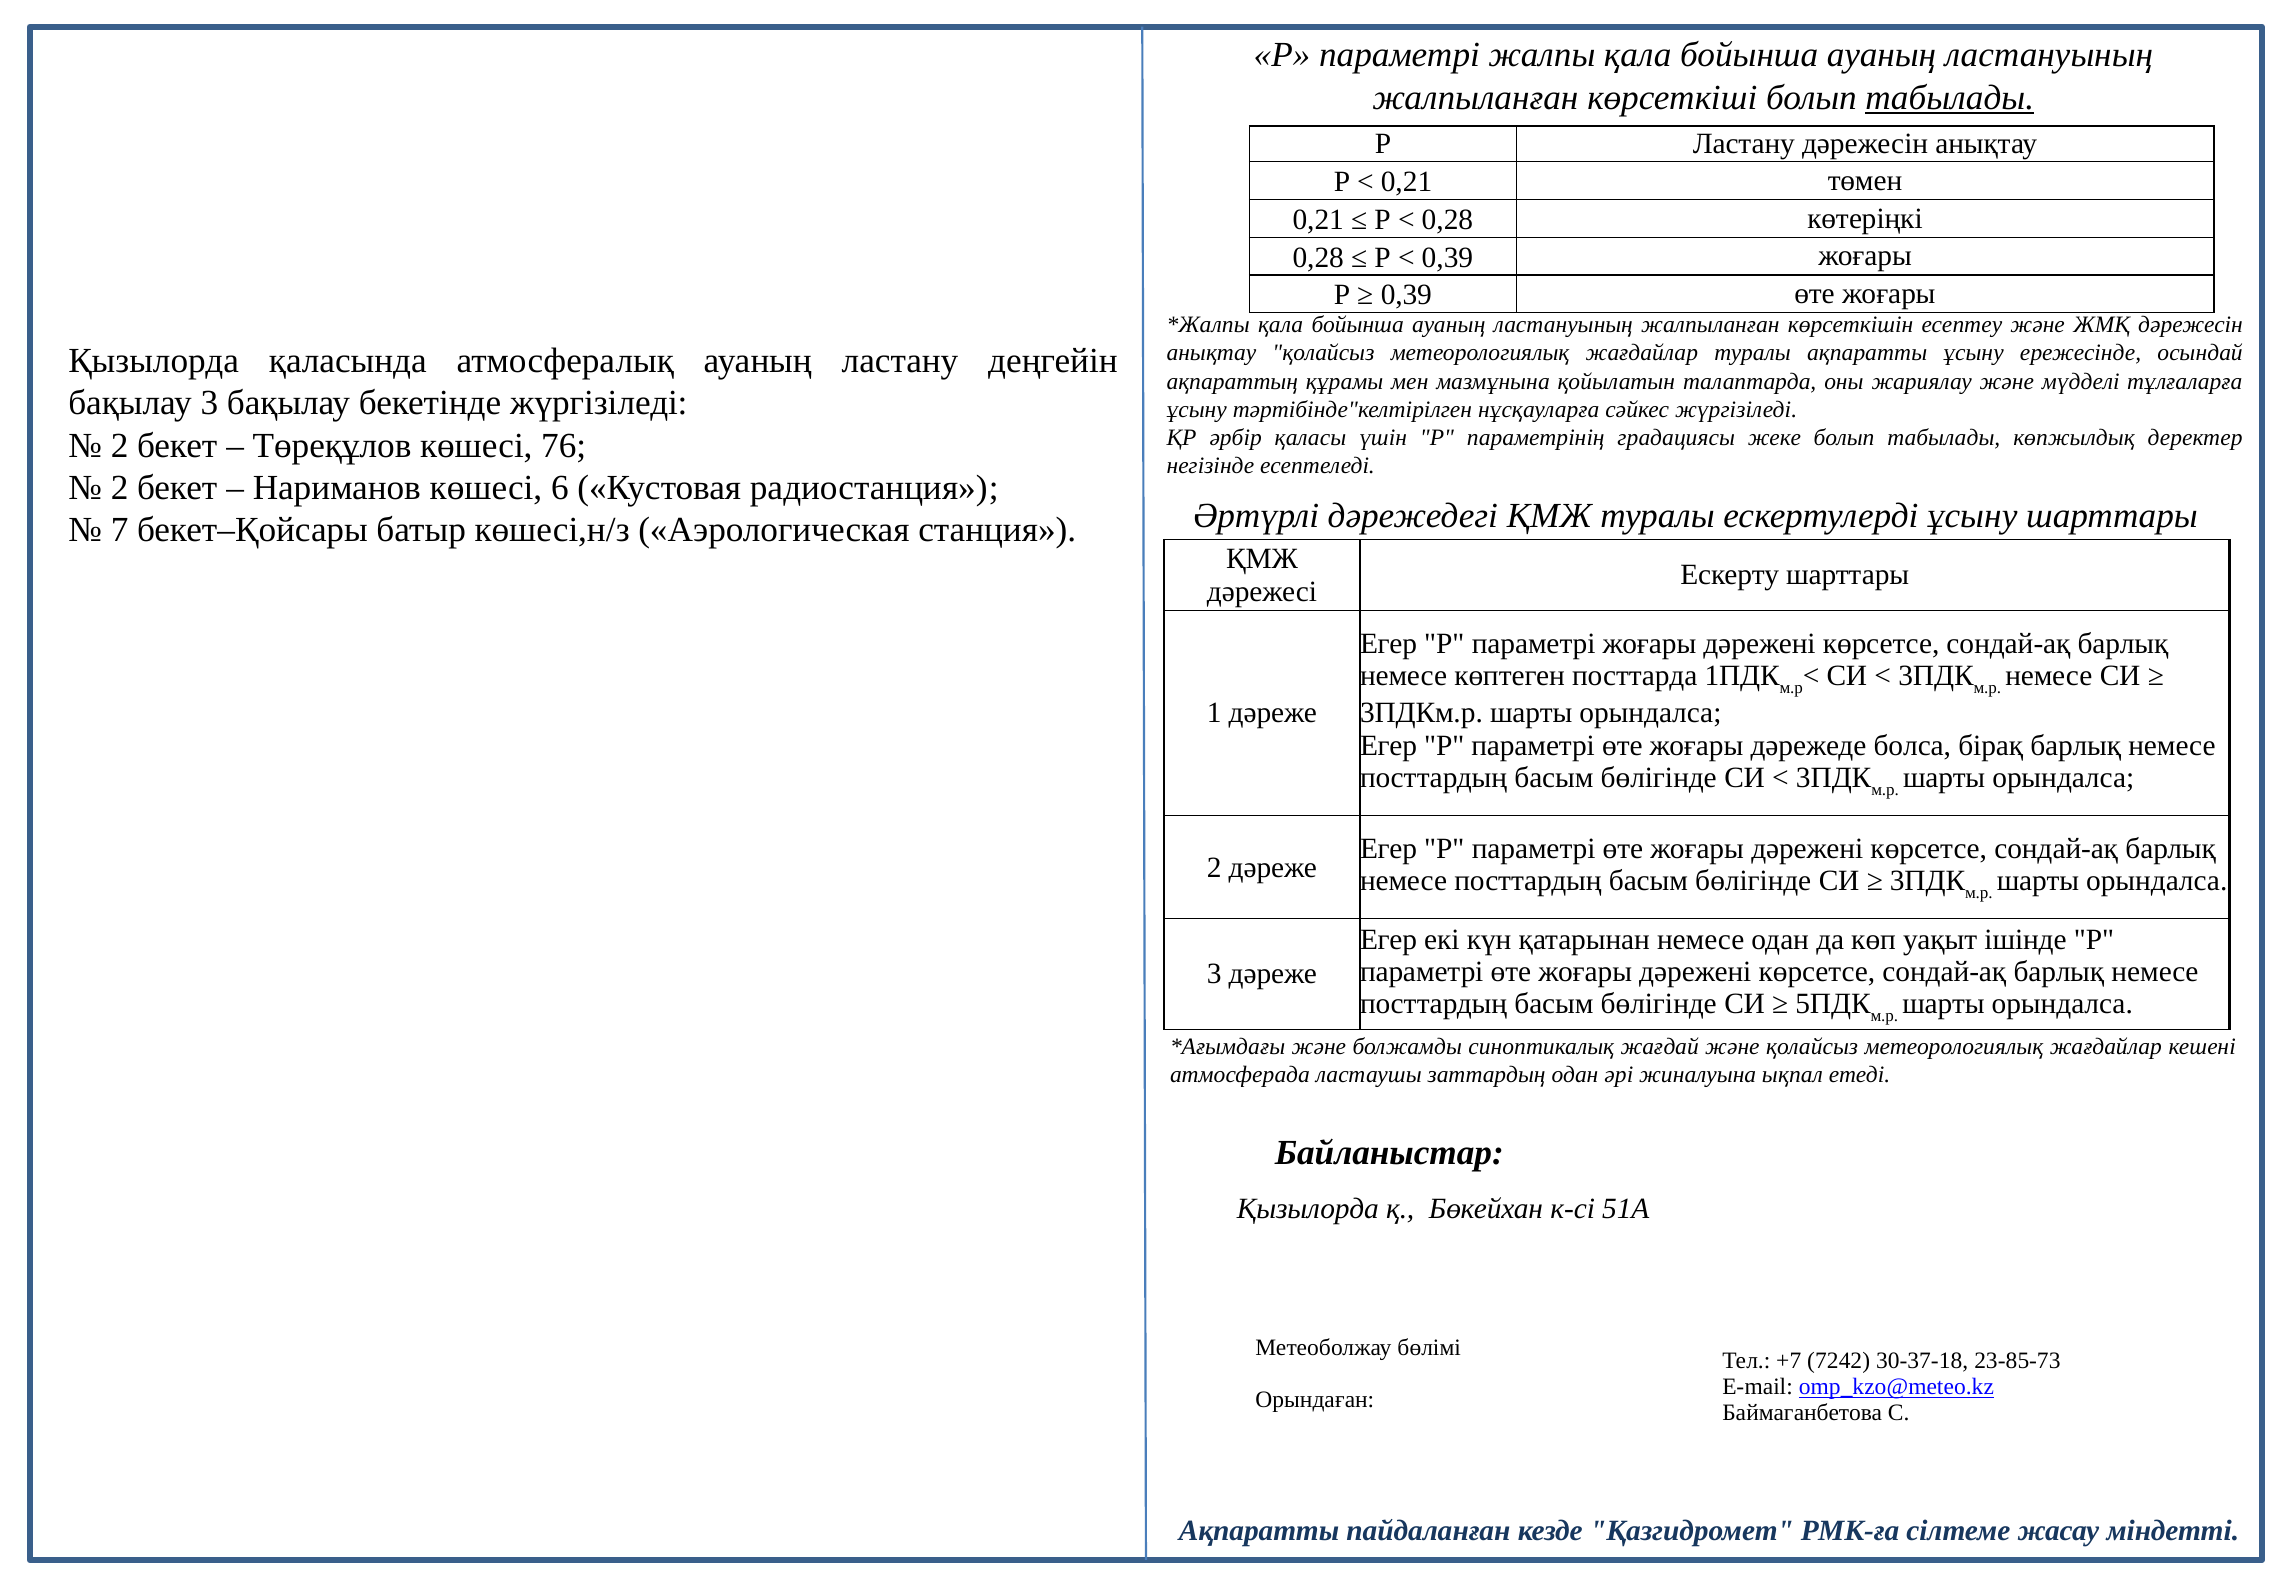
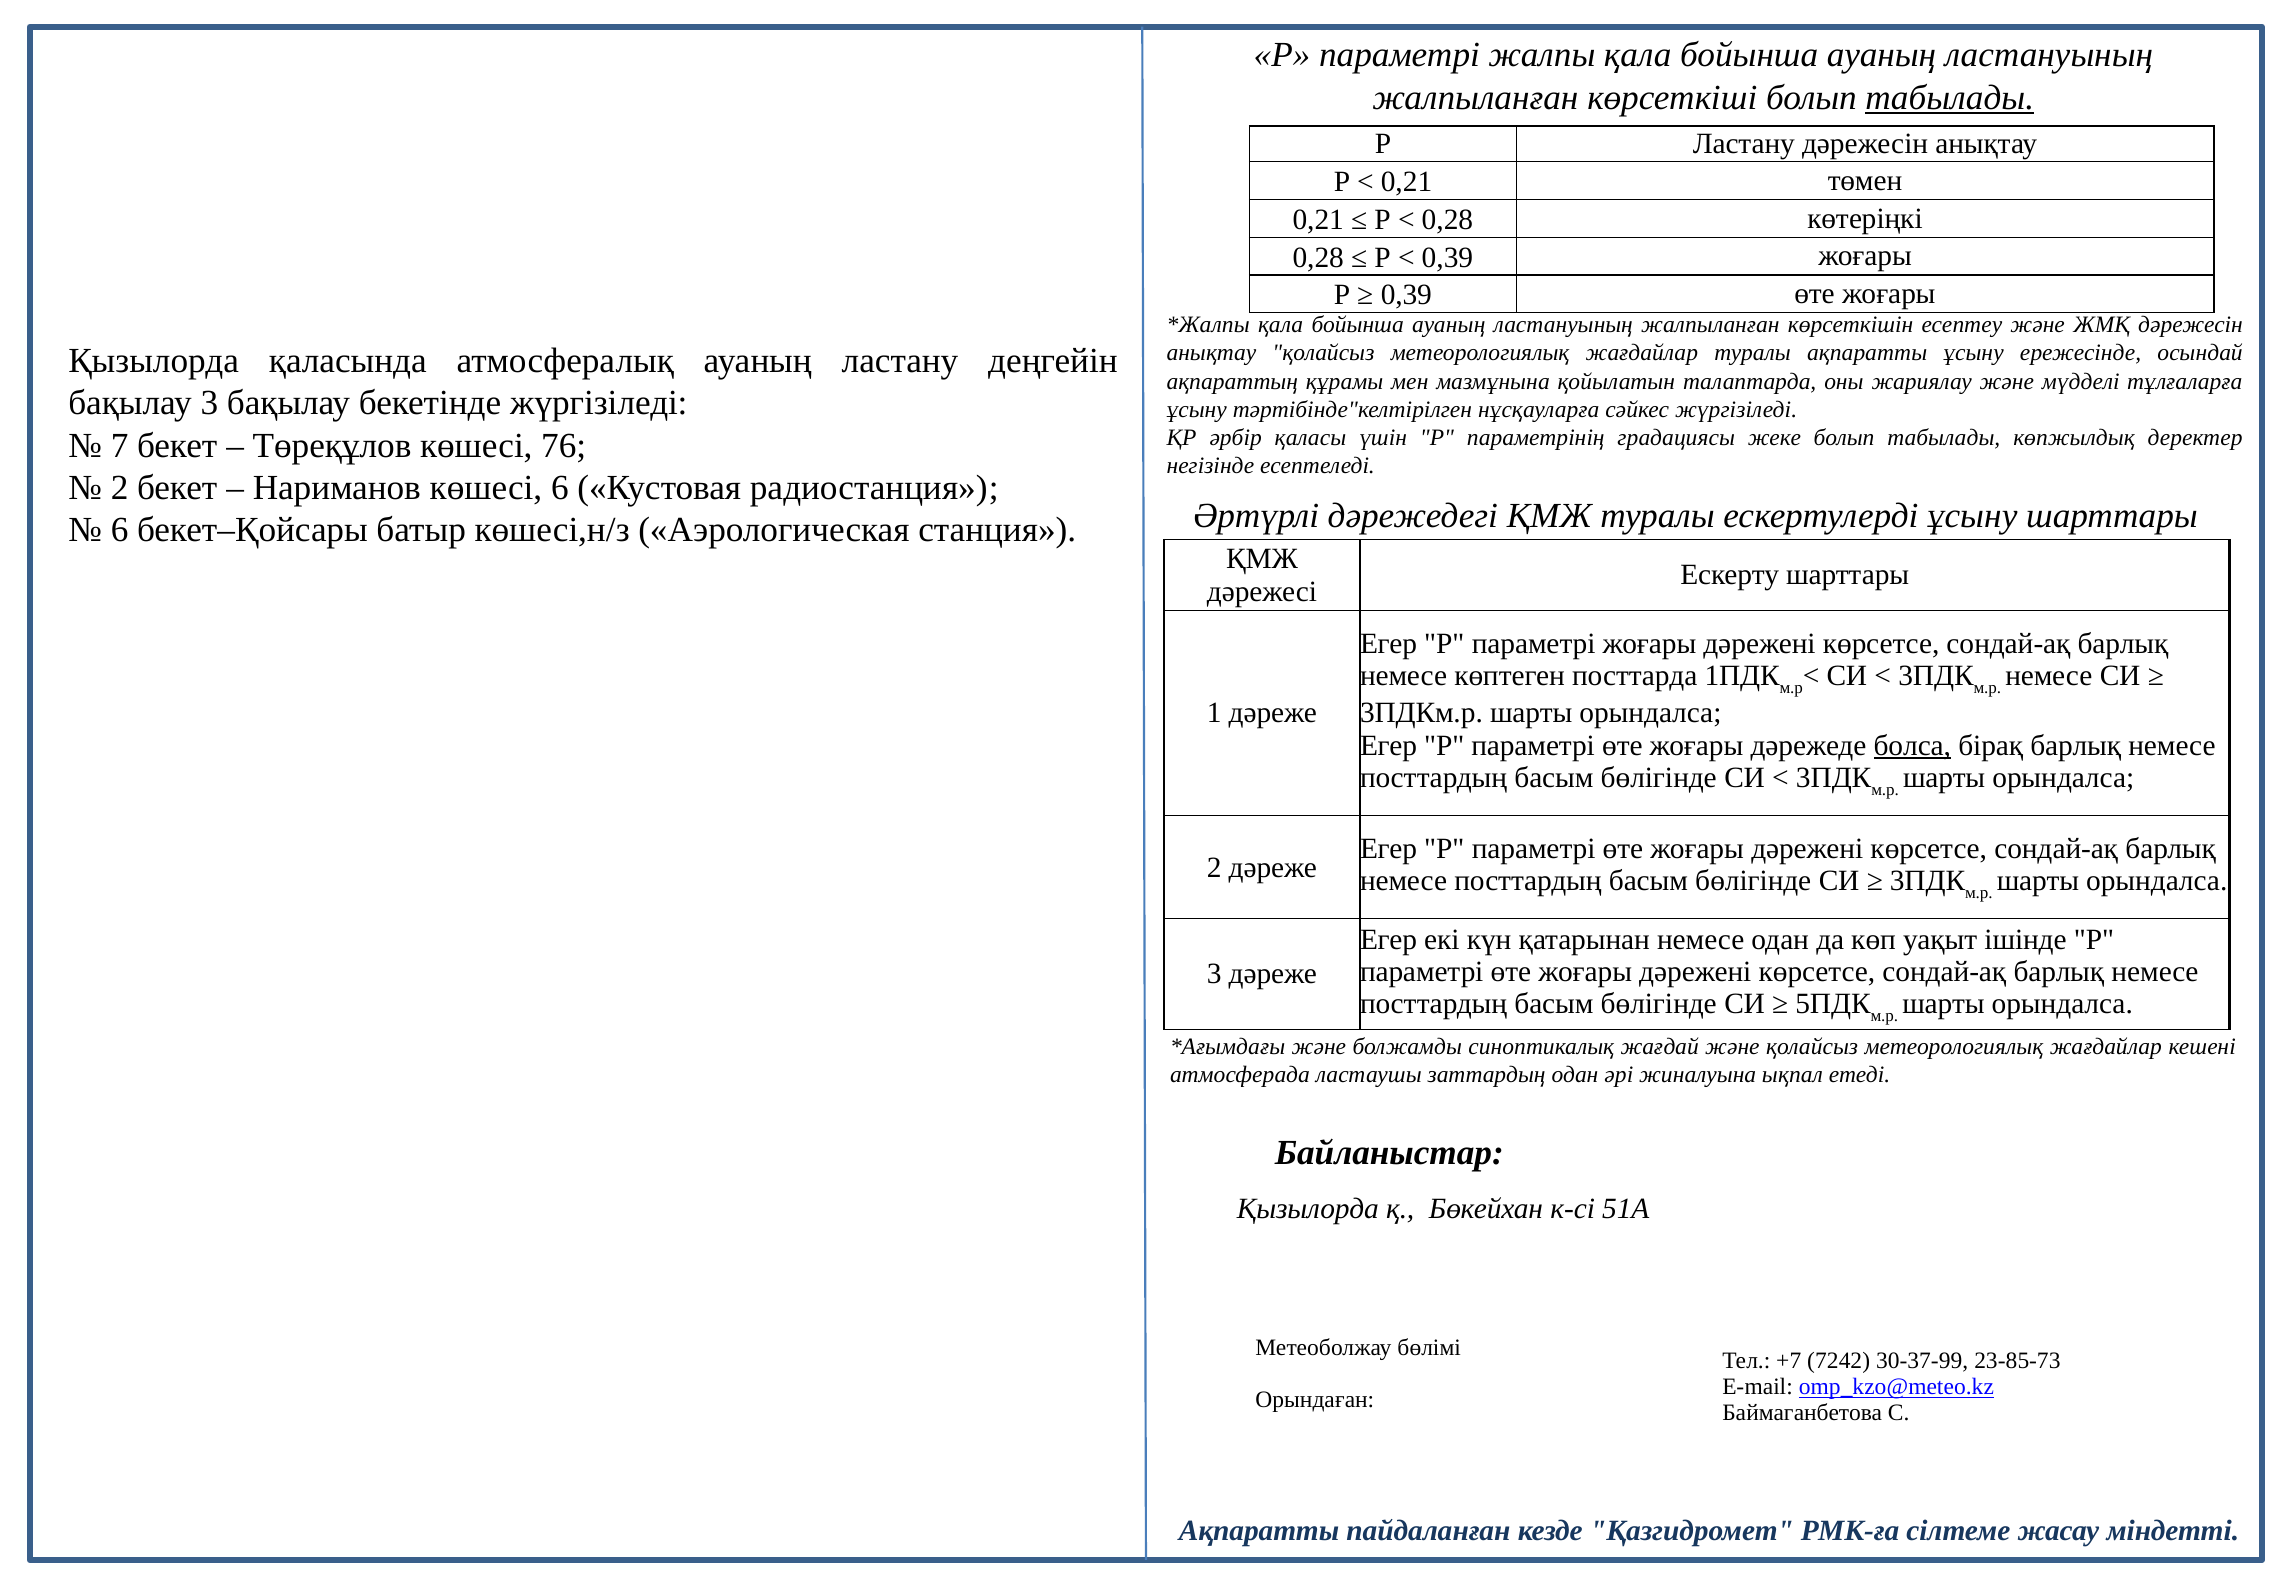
2 at (120, 445): 2 -> 7
7 at (120, 530): 7 -> 6
болса underline: none -> present
30-37-18: 30-37-18 -> 30-37-99
